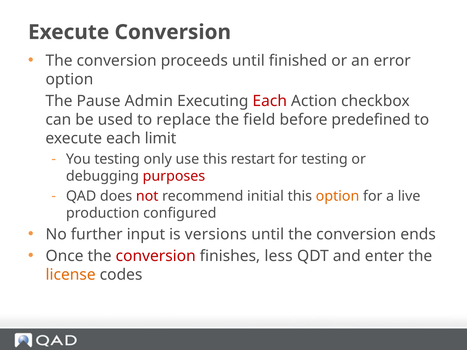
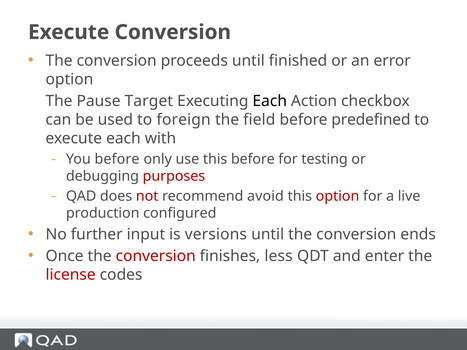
Admin: Admin -> Target
Each at (270, 101) colour: red -> black
replace: replace -> foreign
limit: limit -> with
You testing: testing -> before
this restart: restart -> before
initial: initial -> avoid
option at (338, 196) colour: orange -> red
license colour: orange -> red
